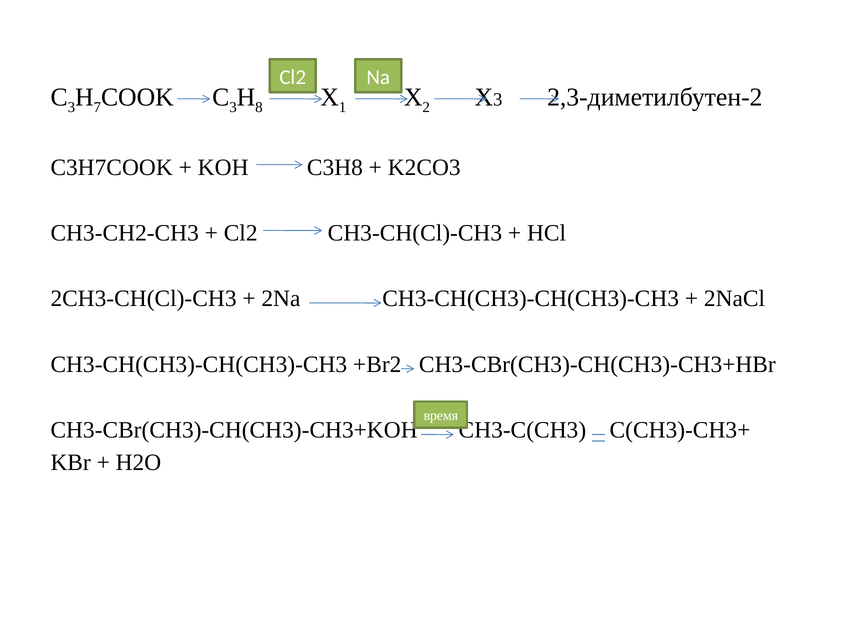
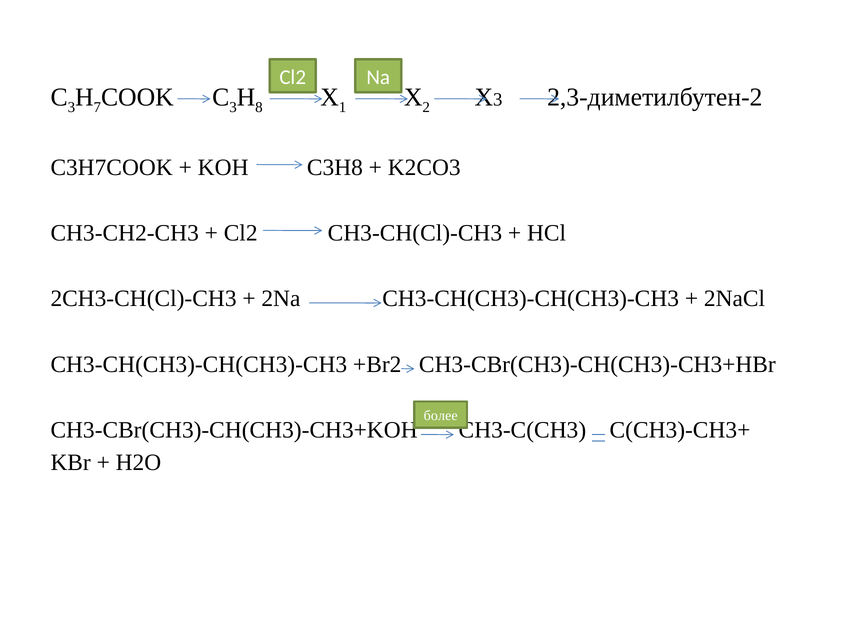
время: время -> более
